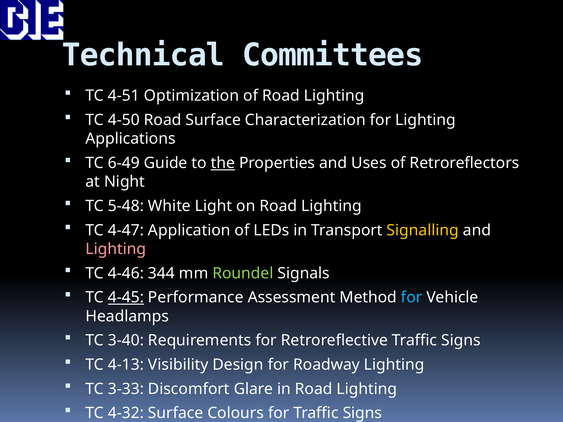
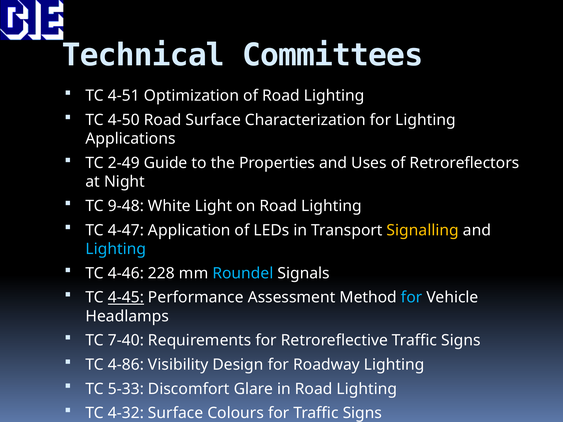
6-49: 6-49 -> 2-49
the underline: present -> none
5-48: 5-48 -> 9-48
Lighting at (116, 249) colour: pink -> light blue
344: 344 -> 228
Roundel colour: light green -> light blue
3-40: 3-40 -> 7-40
4-13: 4-13 -> 4-86
3-33: 3-33 -> 5-33
